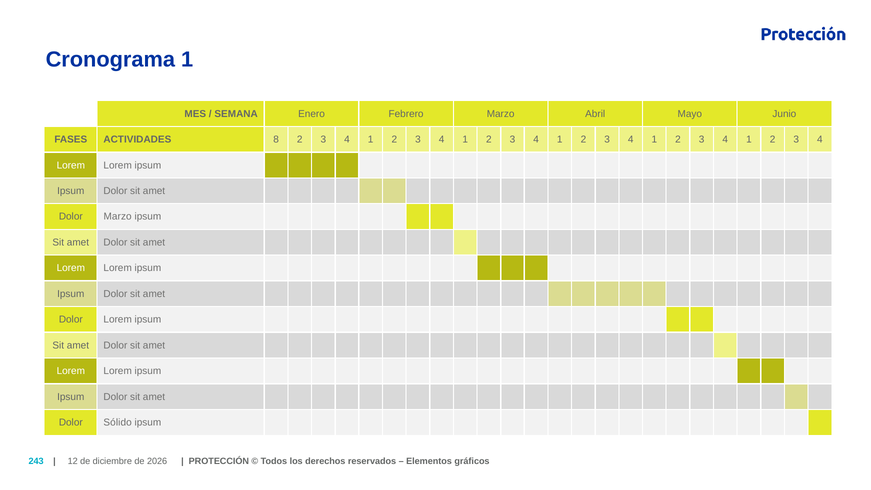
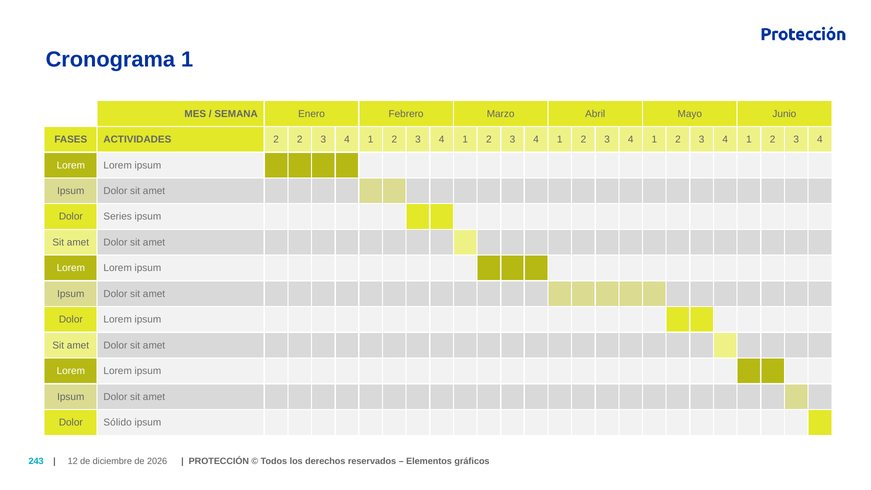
ACTIVIDADES 8: 8 -> 2
Dolor Marzo: Marzo -> Series
